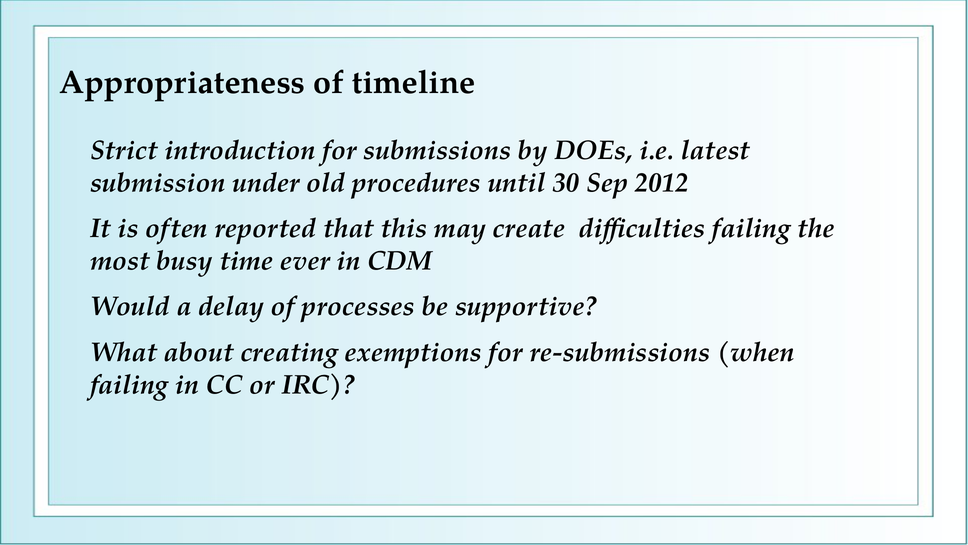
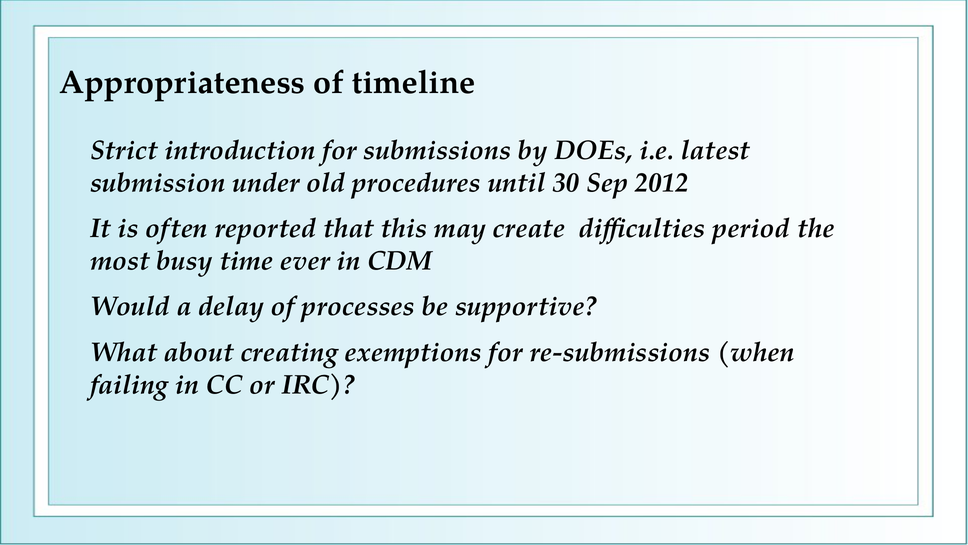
difficulties failing: failing -> period
